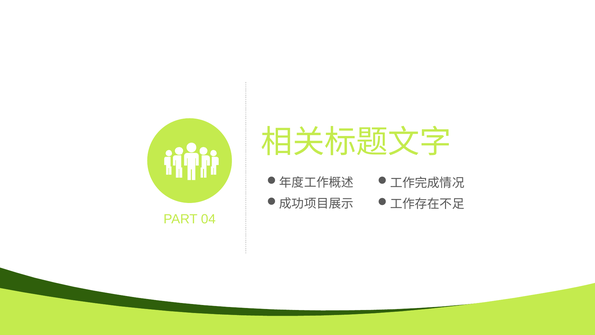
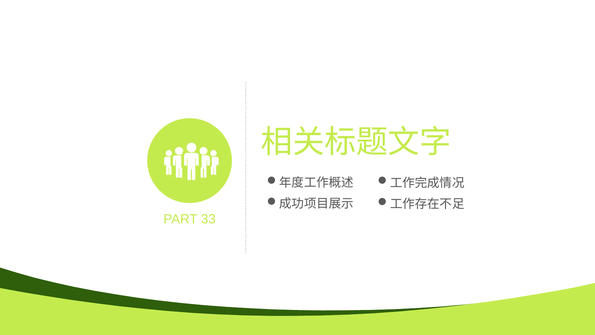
04: 04 -> 33
